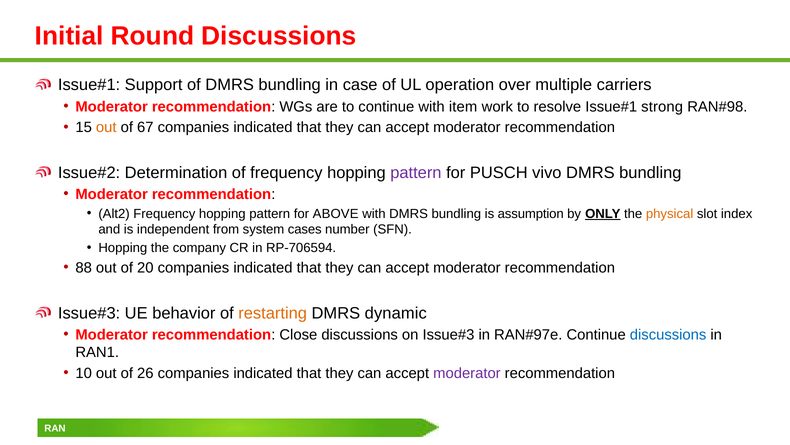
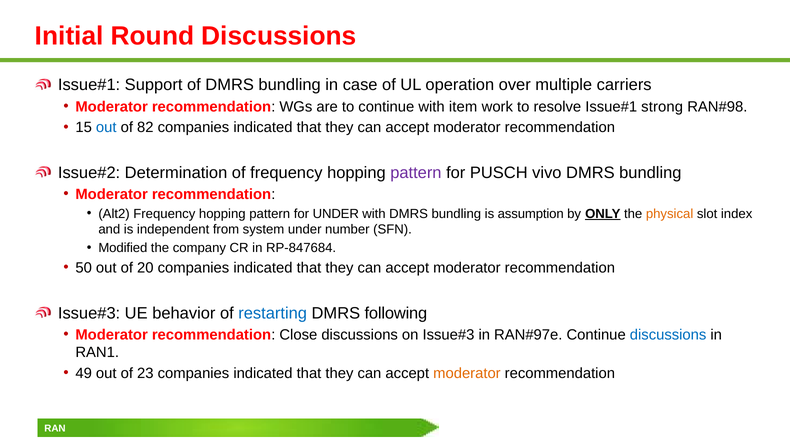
out at (106, 127) colour: orange -> blue
67: 67 -> 82
for ABOVE: ABOVE -> UNDER
system cases: cases -> under
Hopping at (123, 248): Hopping -> Modified
RP-706594: RP-706594 -> RP-847684
88: 88 -> 50
restarting colour: orange -> blue
dynamic: dynamic -> following
10: 10 -> 49
26: 26 -> 23
moderator at (467, 373) colour: purple -> orange
